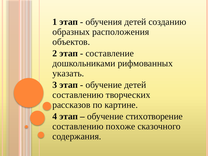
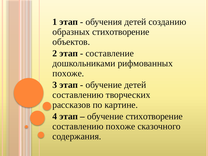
образных расположения: расположения -> стихотворение
указать at (68, 73): указать -> похоже
